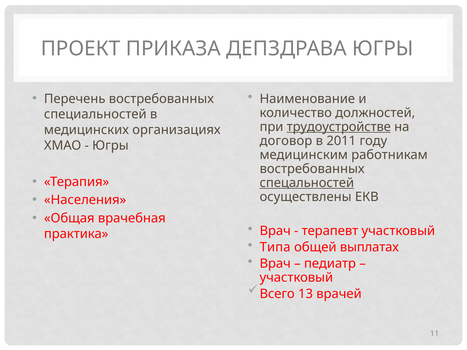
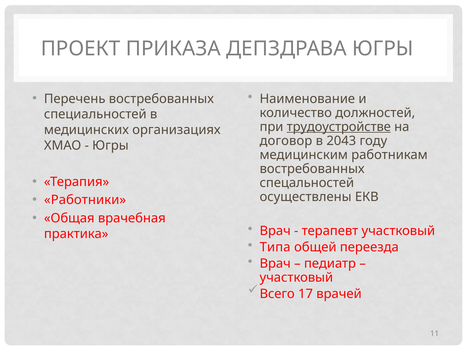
2011: 2011 -> 2043
спецальностей underline: present -> none
Населения: Населения -> Работники
выплатах: выплатах -> переезда
13: 13 -> 17
